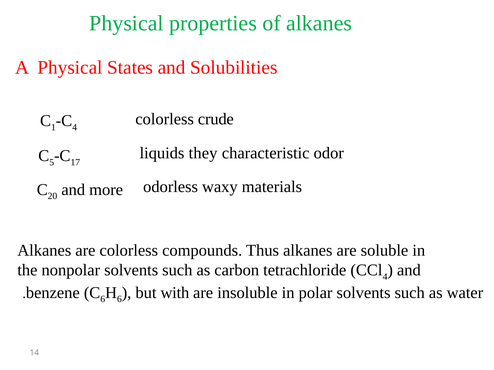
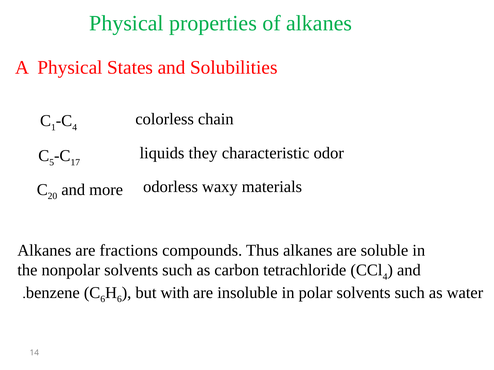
crude: crude -> chain
are colorless: colorless -> fractions
